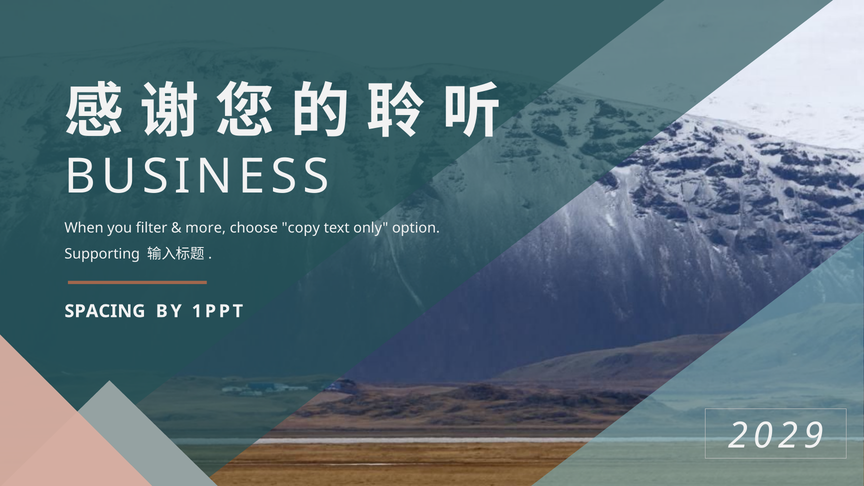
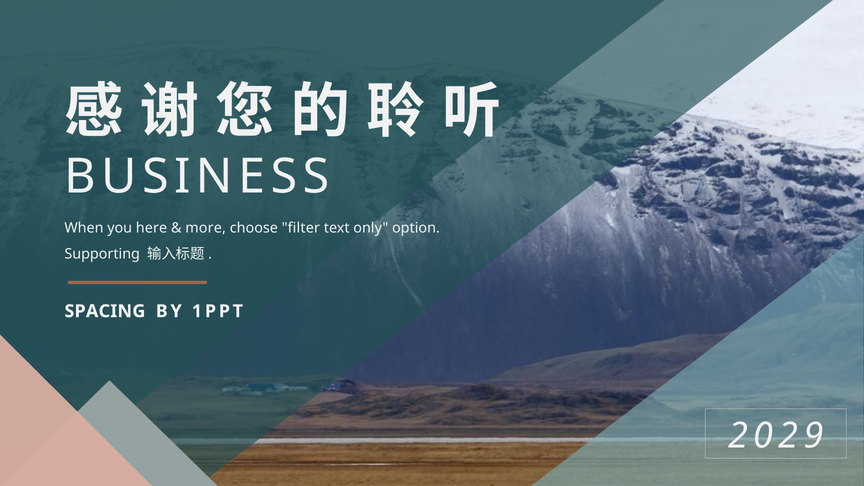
filter: filter -> here
copy: copy -> filter
